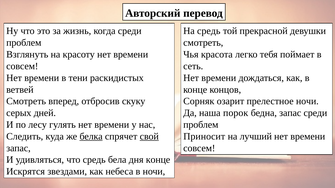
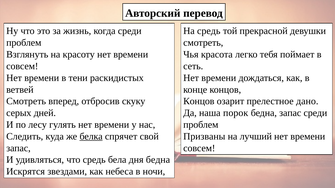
Сорняк at (199, 101): Сорняк -> Концов
прелестное ночи: ночи -> дано
свой underline: present -> none
Приносит: Приносит -> Призваны
дня конце: конце -> бедна
